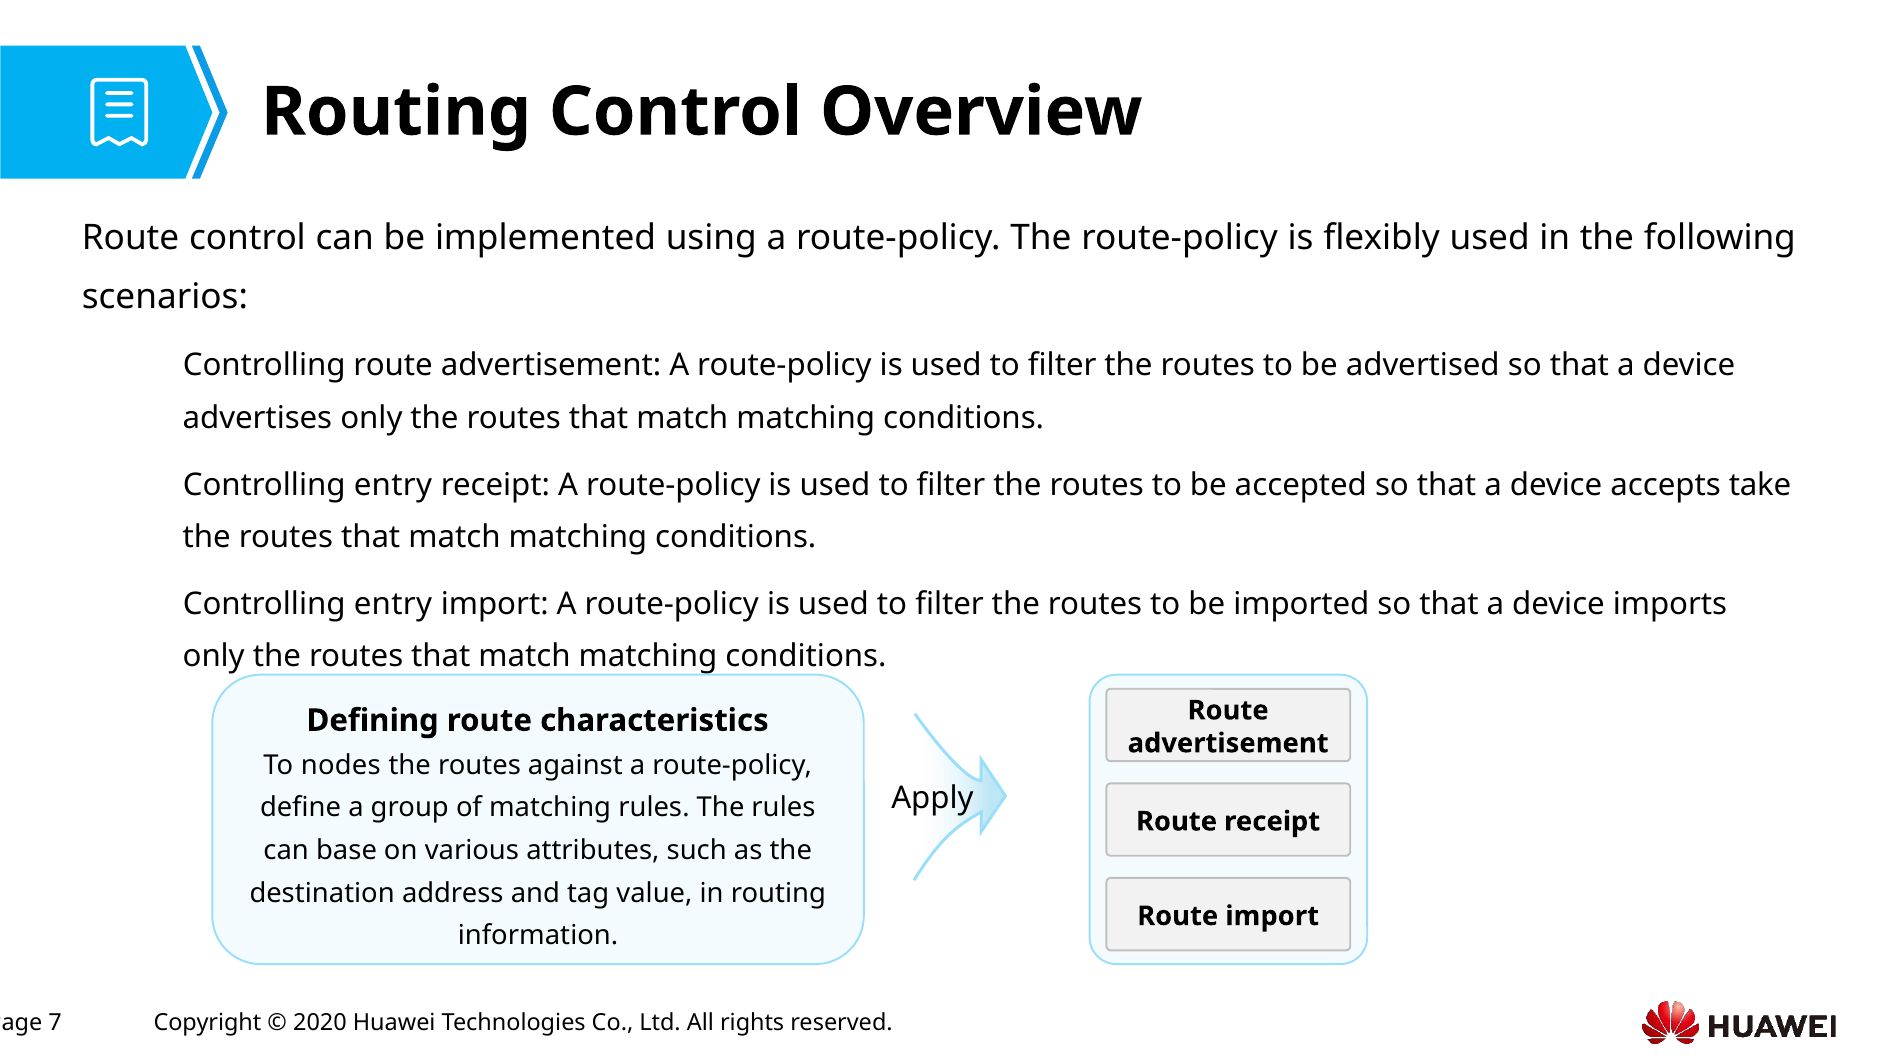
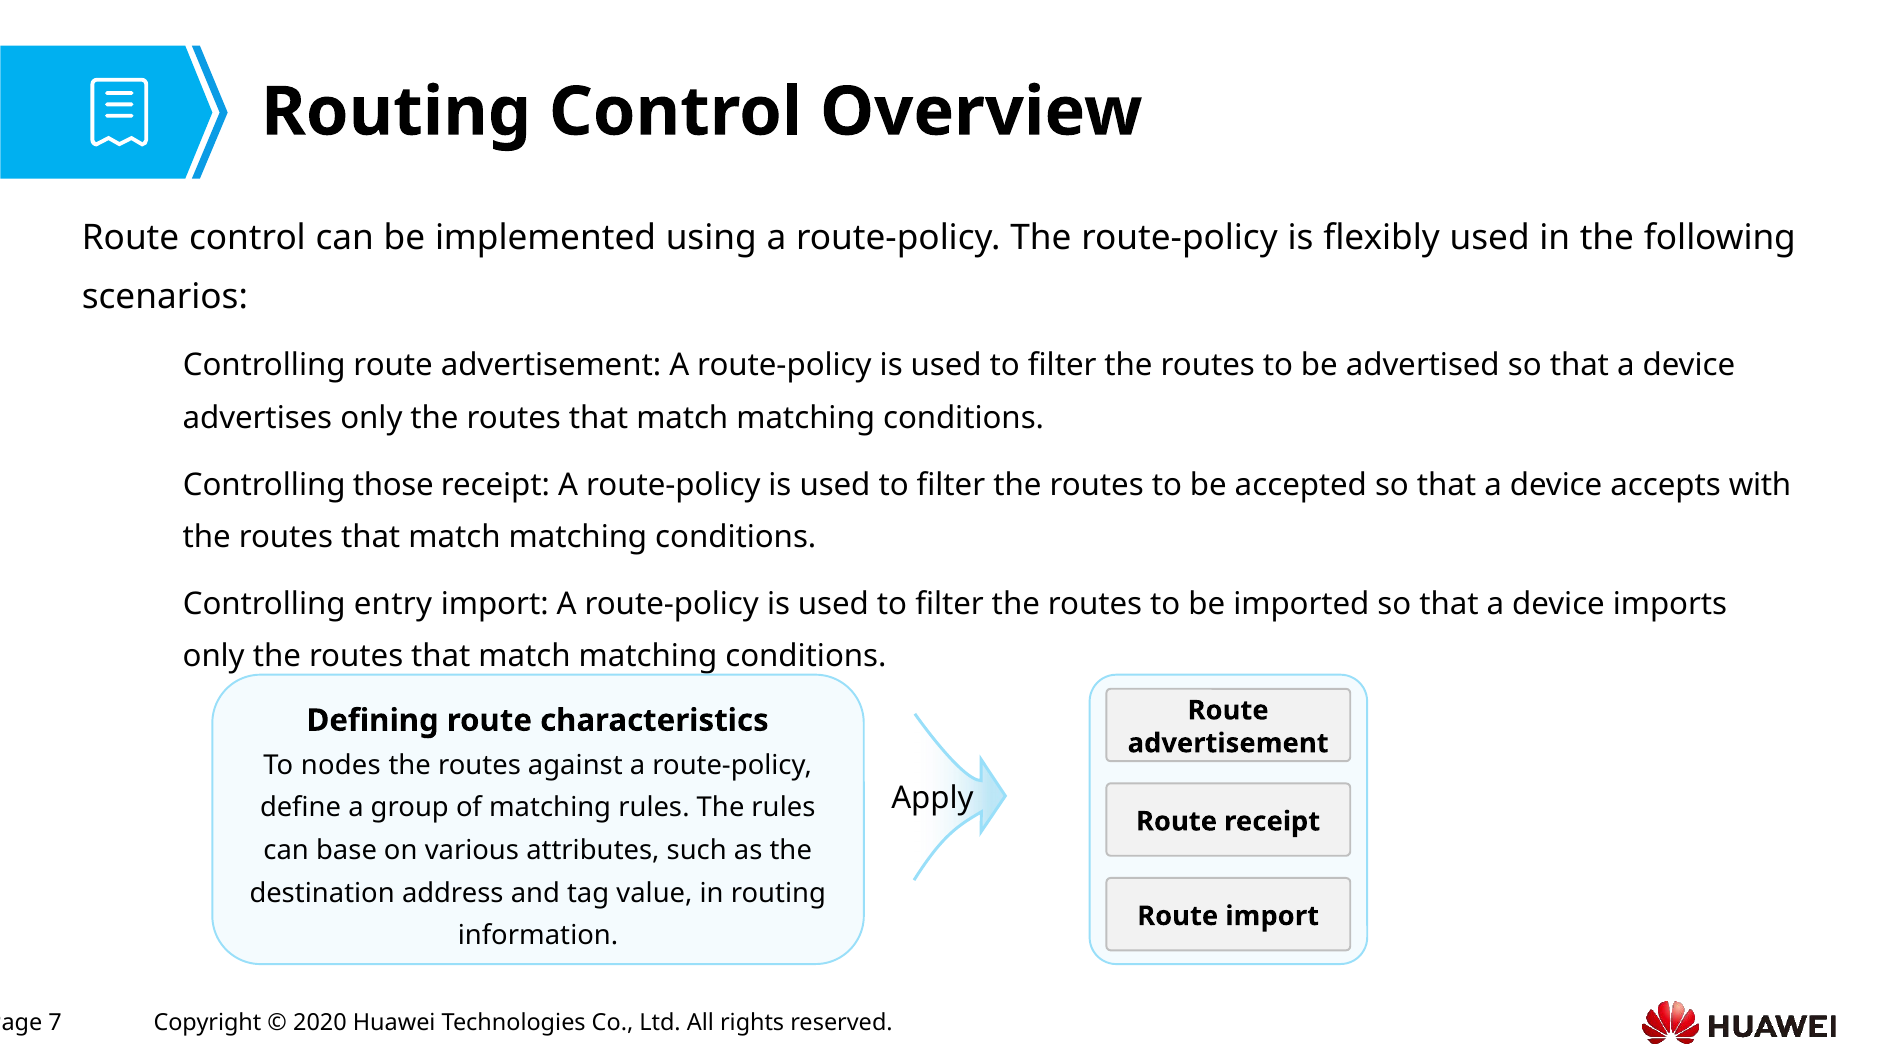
entry at (393, 485): entry -> those
take: take -> with
